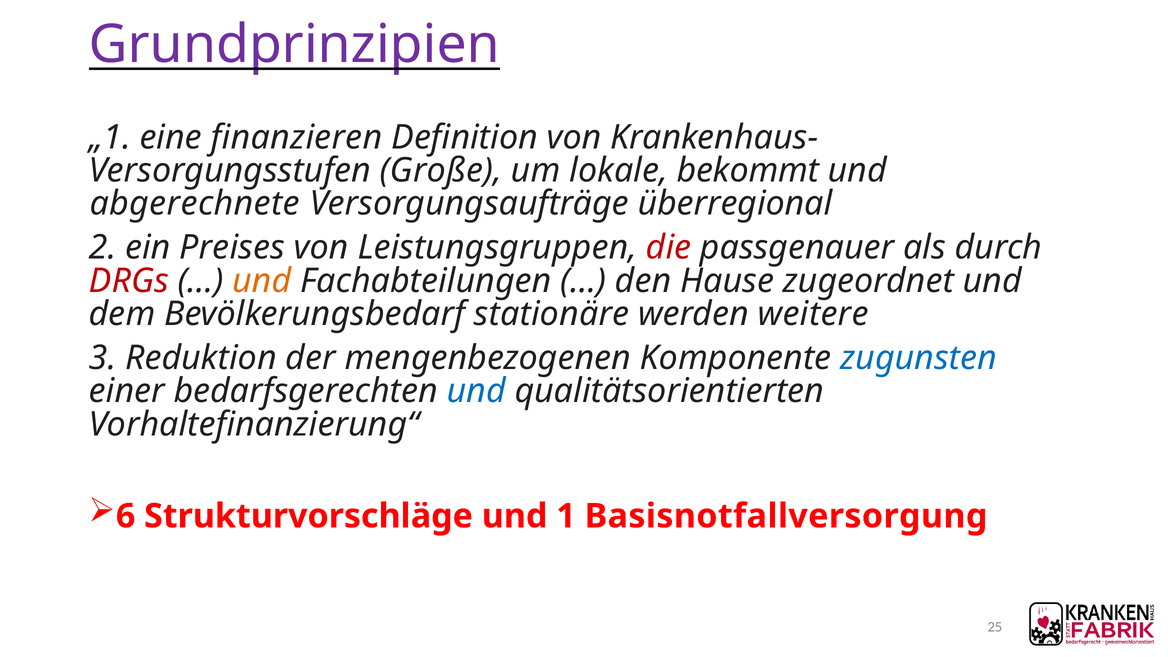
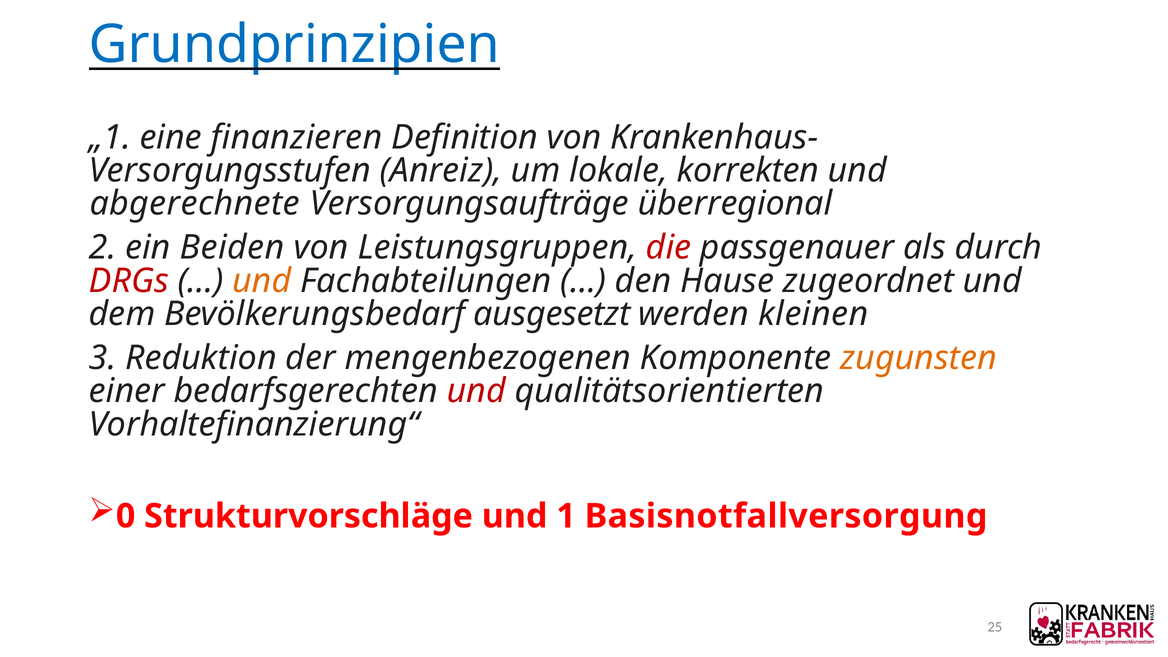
Grundprinzipien colour: purple -> blue
Große: Große -> Anreiz
bekommt: bekommt -> korrekten
Preises: Preises -> Beiden
stationäre: stationäre -> ausgesetzt
weitere: weitere -> kleinen
zugunsten colour: blue -> orange
und at (476, 391) colour: blue -> red
6: 6 -> 0
